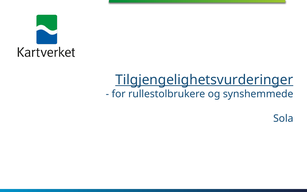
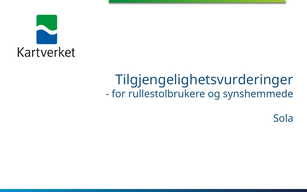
Tilgjengelighetsvurderinger underline: present -> none
